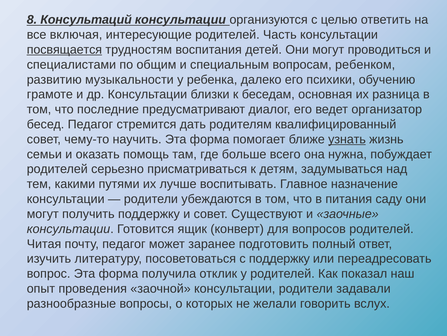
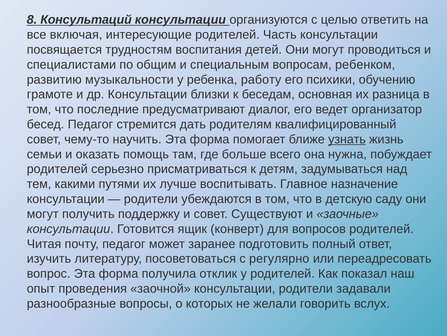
посвящается underline: present -> none
далеко: далеко -> работу
питания: питания -> детскую
с поддержку: поддержку -> регулярно
